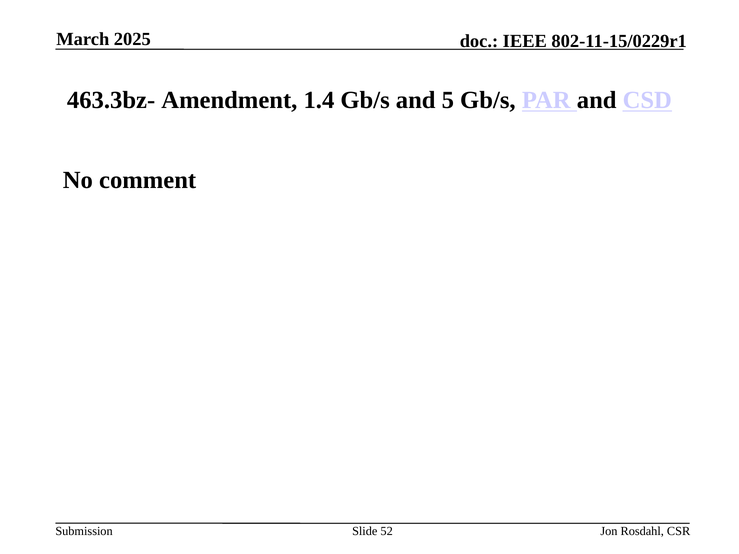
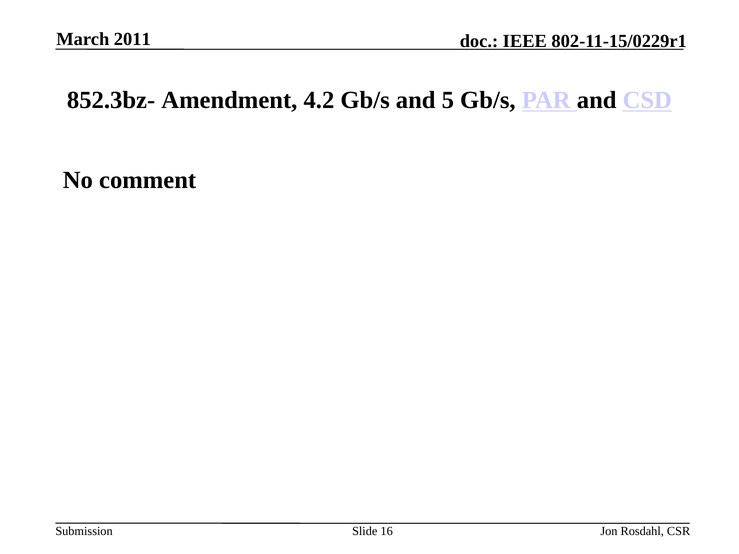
2025: 2025 -> 2011
463.3bz-: 463.3bz- -> 852.3bz-
1.4: 1.4 -> 4.2
52: 52 -> 16
